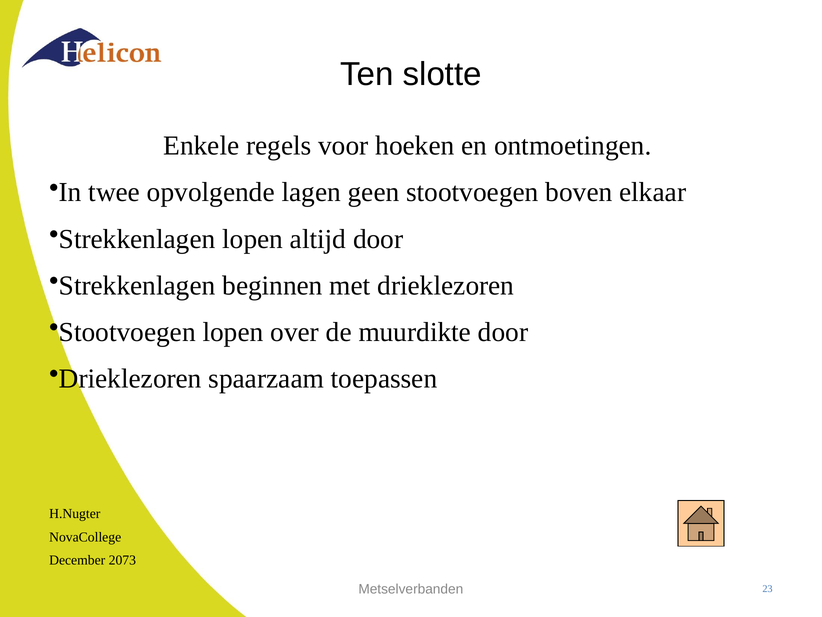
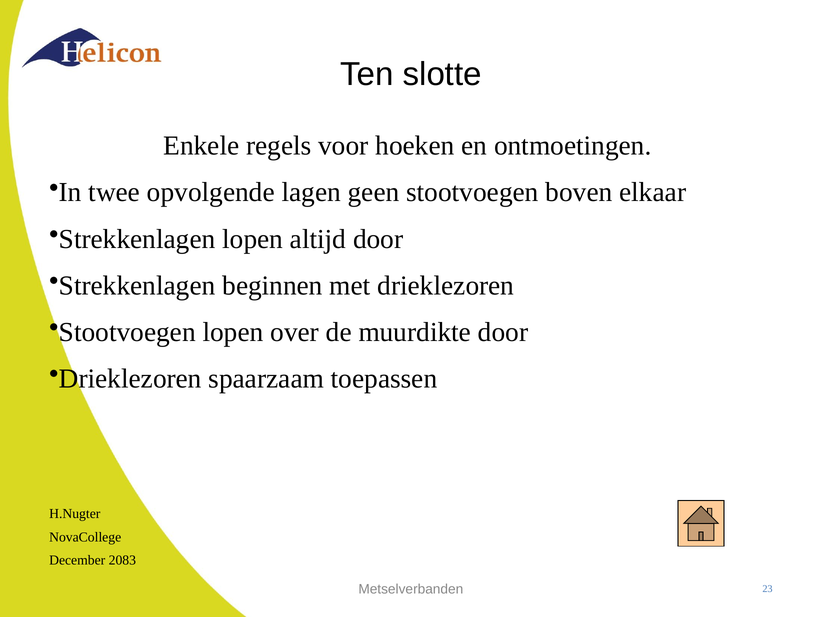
2073: 2073 -> 2083
